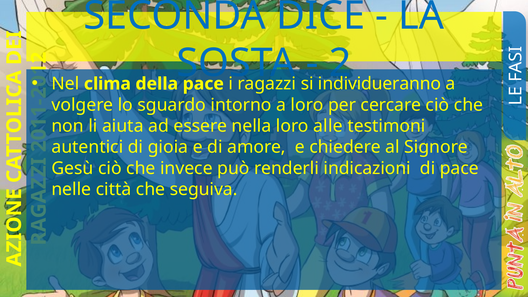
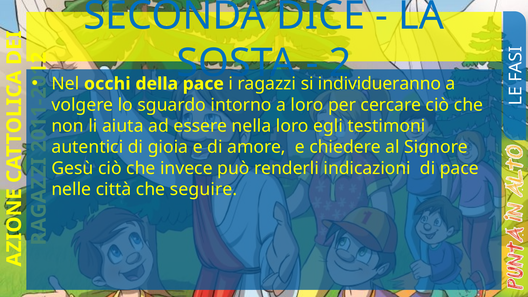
clima: clima -> occhi
alle: alle -> egli
seguiva: seguiva -> seguire
